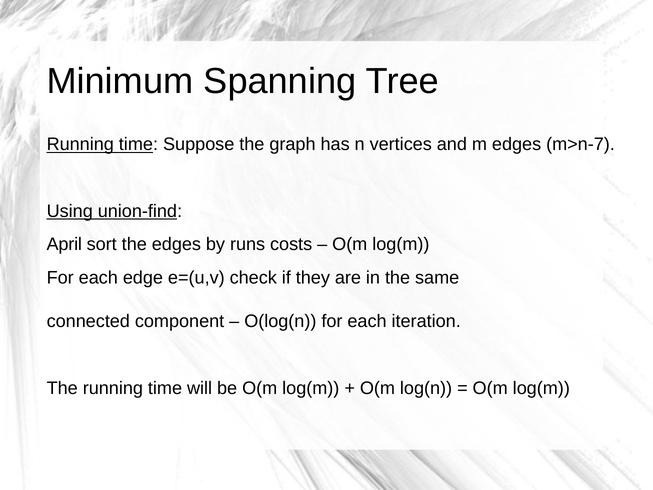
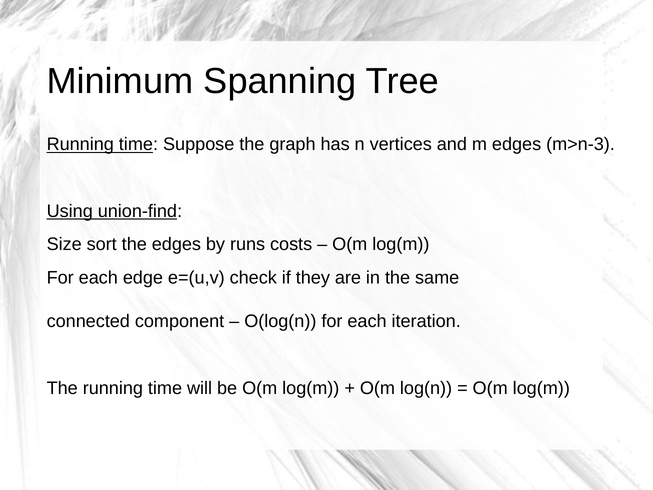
m>n-7: m>n-7 -> m>n-3
April: April -> Size
